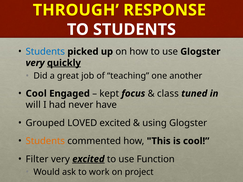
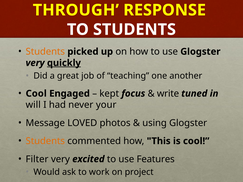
Students at (45, 52) colour: blue -> orange
class: class -> write
have: have -> your
Grouped: Grouped -> Message
LOVED excited: excited -> photos
excited at (88, 159) underline: present -> none
Function: Function -> Features
